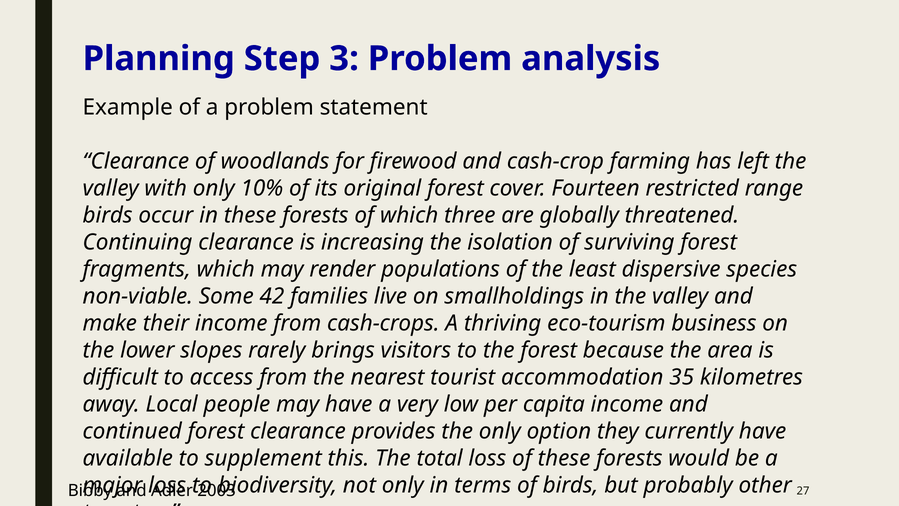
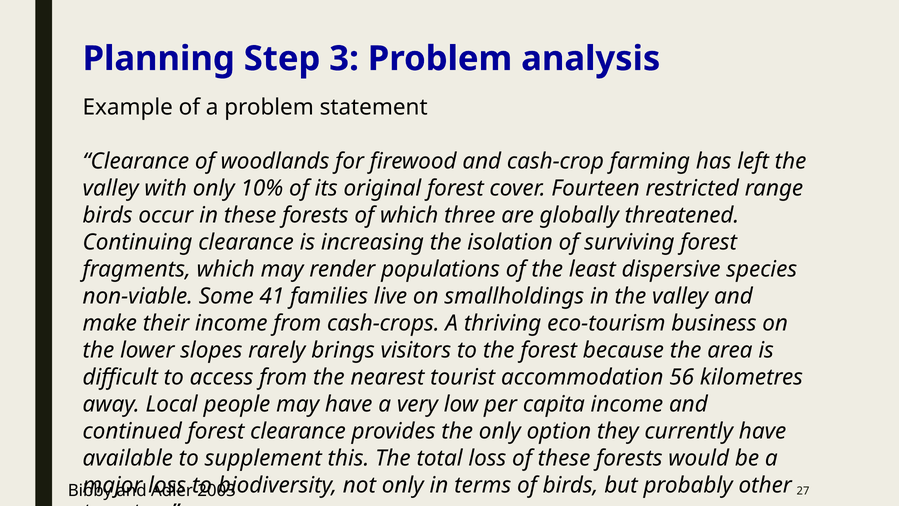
42: 42 -> 41
35: 35 -> 56
